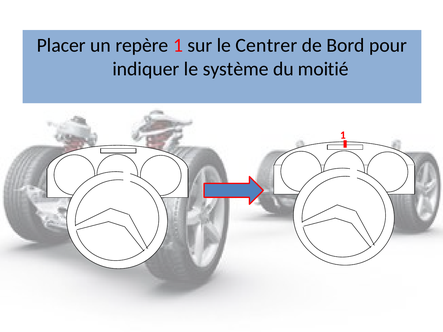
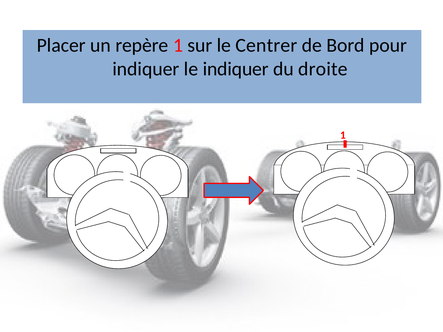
le système: système -> indiquer
moitié: moitié -> droite
